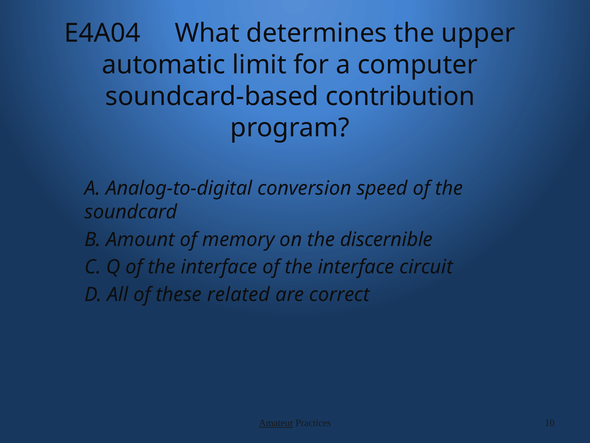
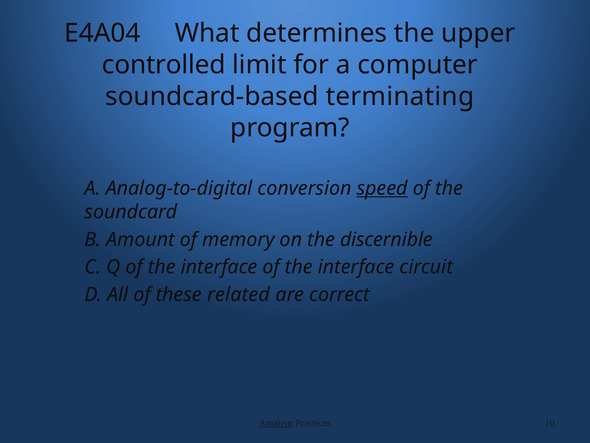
automatic: automatic -> controlled
contribution: contribution -> terminating
speed underline: none -> present
